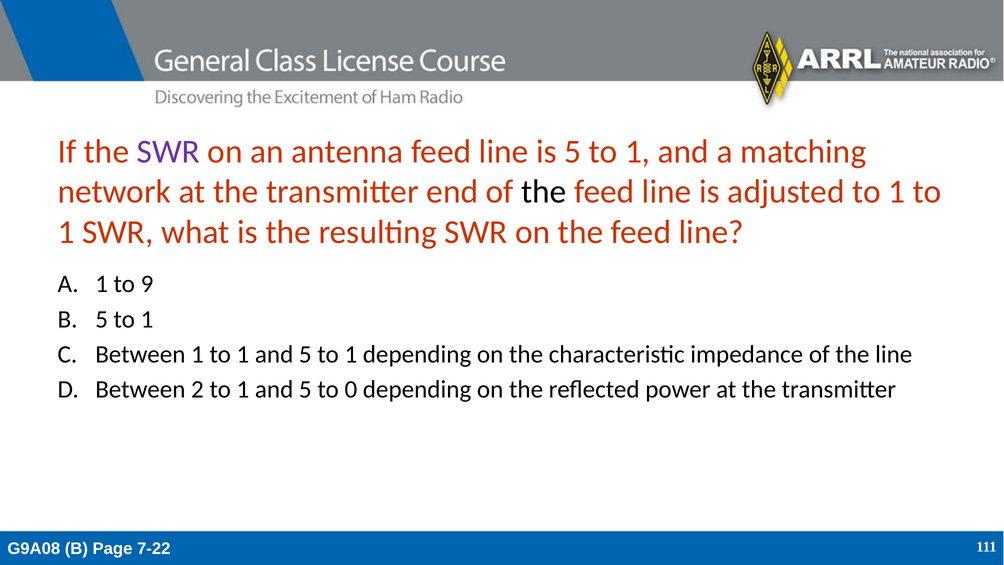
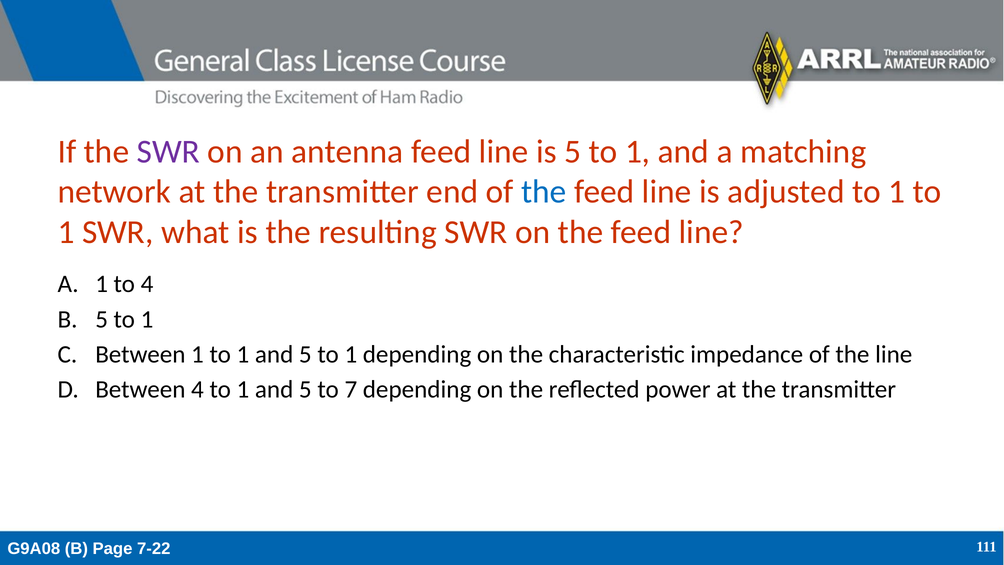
the at (544, 192) colour: black -> blue
to 9: 9 -> 4
Between 2: 2 -> 4
0: 0 -> 7
